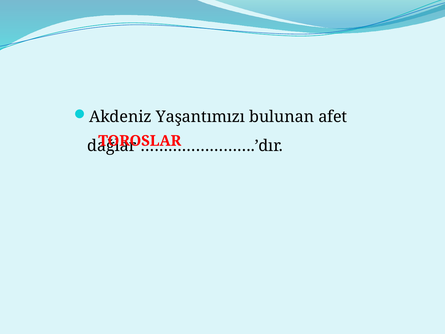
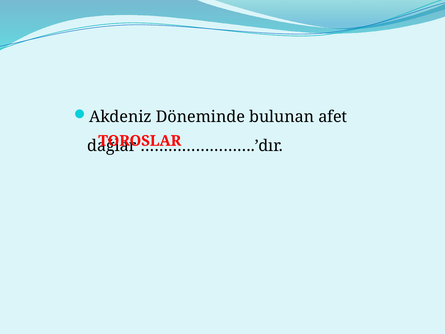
Yaşantımızı: Yaşantımızı -> Döneminde
